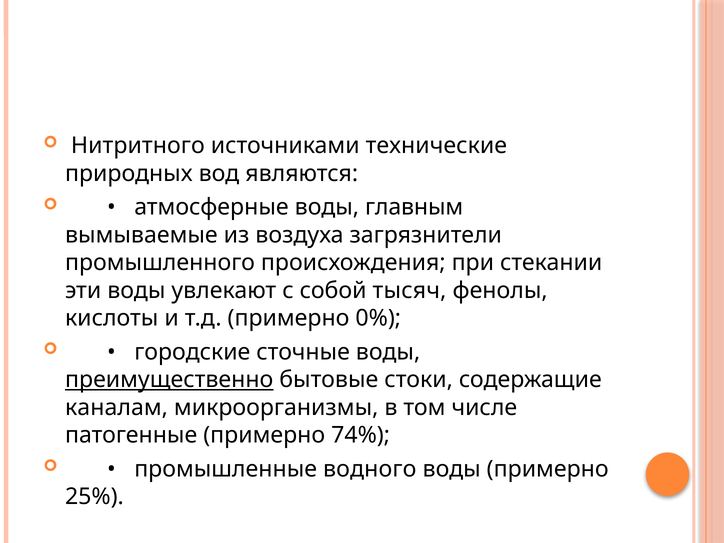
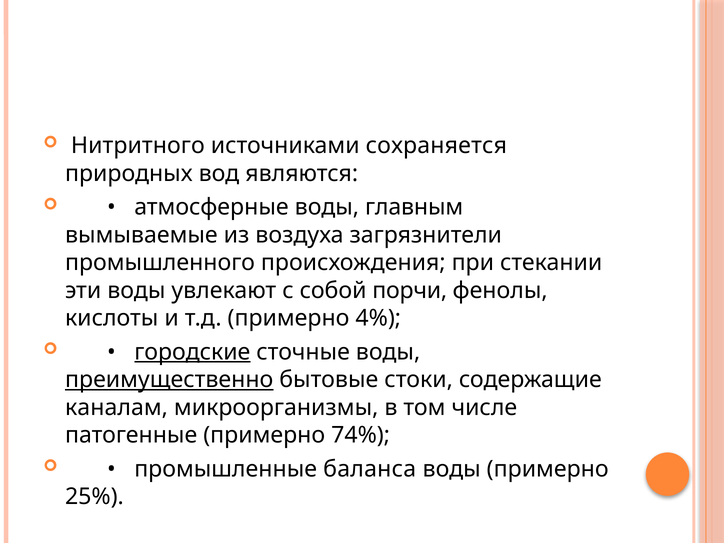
технические: технические -> сохраняется
тысяч: тысяч -> порчи
0%: 0% -> 4%
городские underline: none -> present
водного: водного -> баланса
